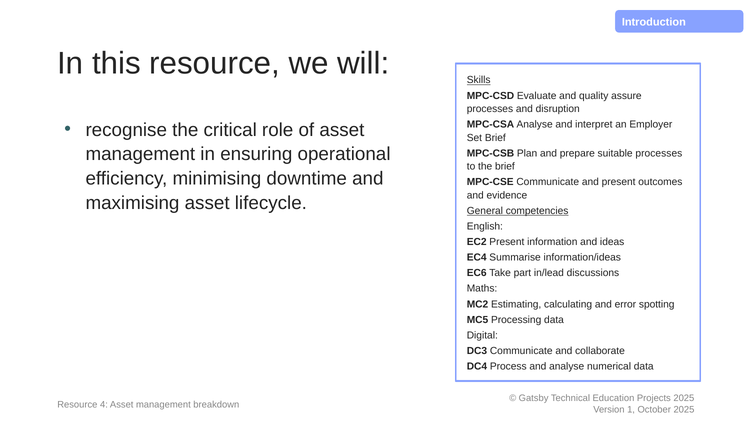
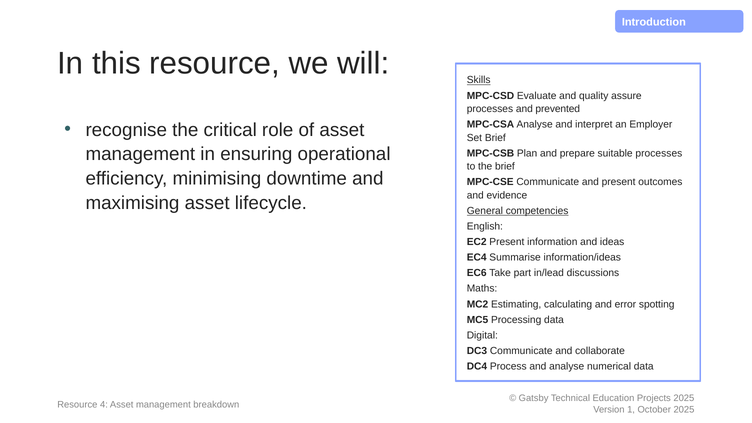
disruption: disruption -> prevented
